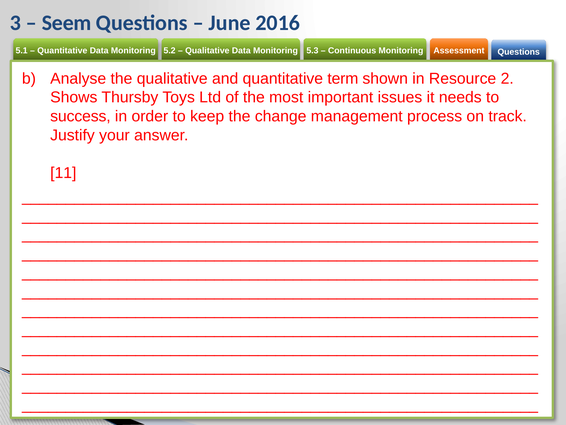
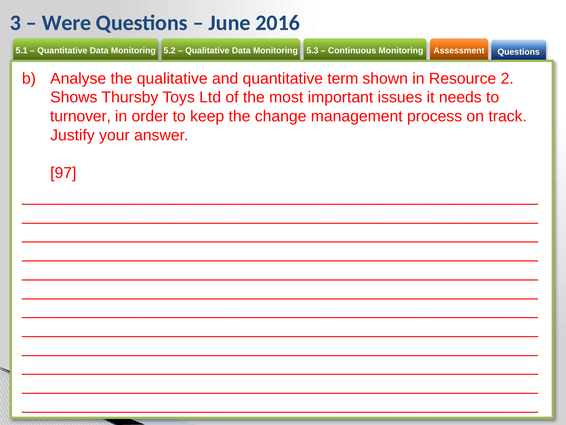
Seem: Seem -> Were
success: success -> turnover
11: 11 -> 97
